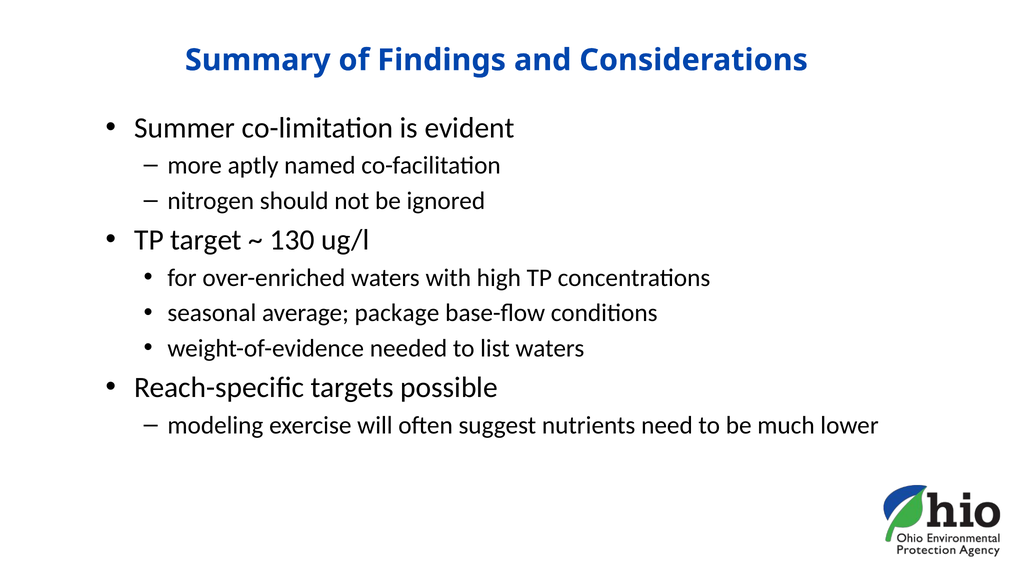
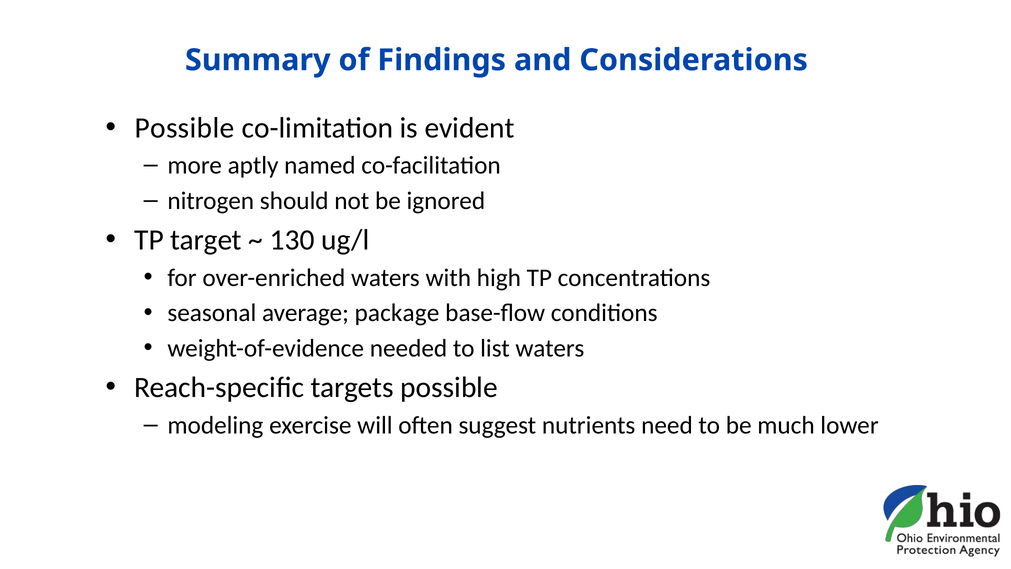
Summer at (185, 128): Summer -> Possible
